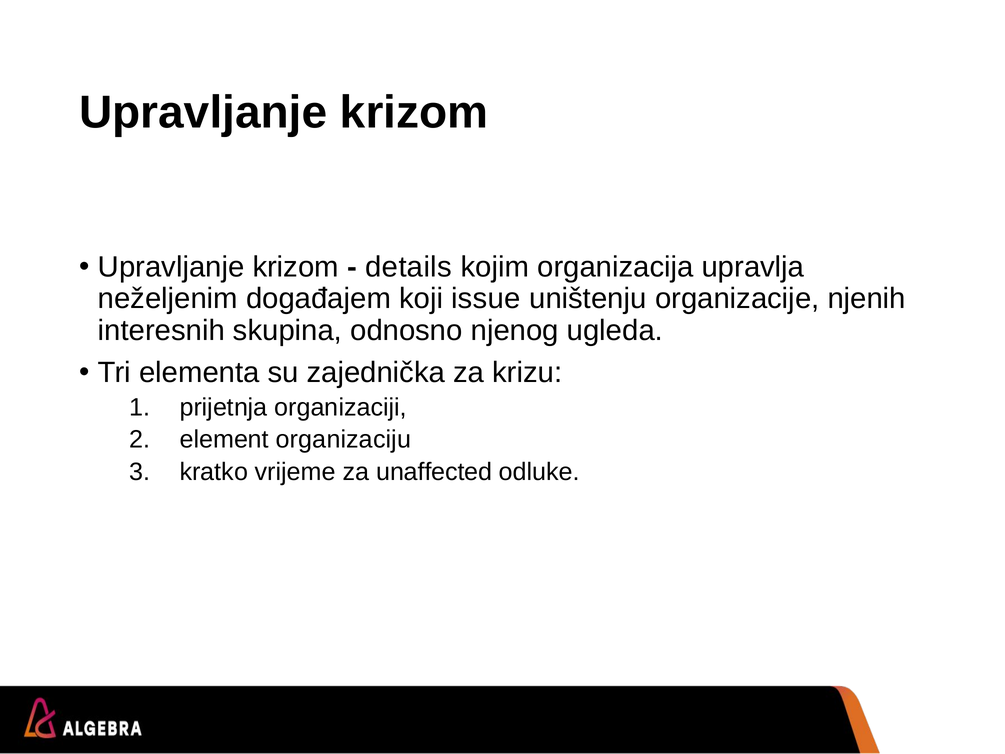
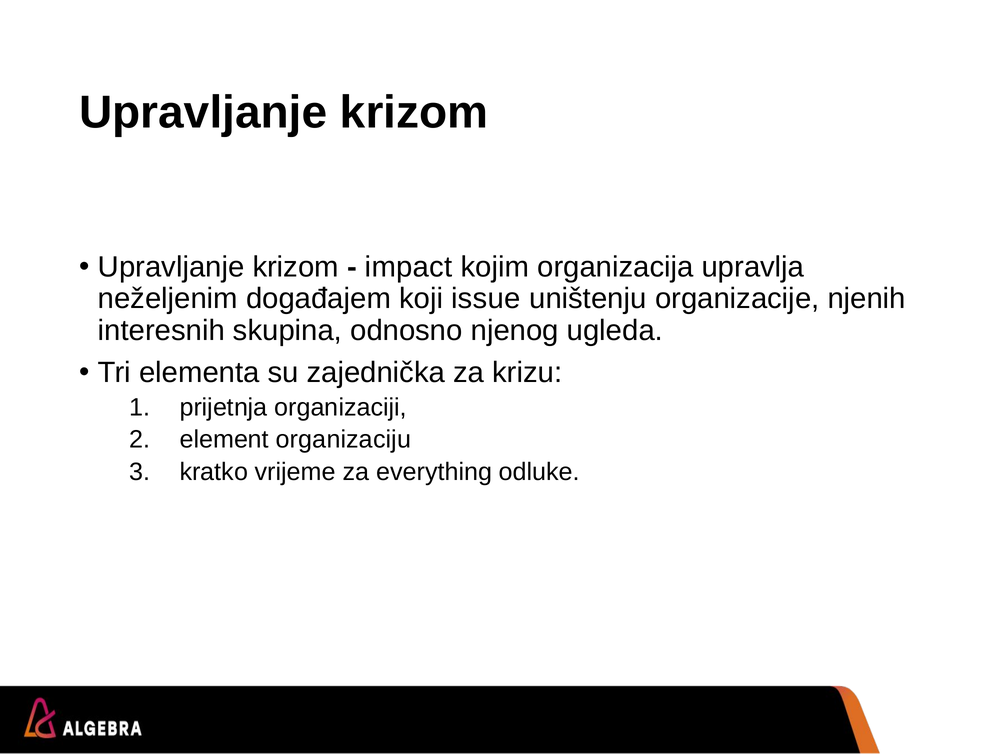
details: details -> impact
unaffected: unaffected -> everything
